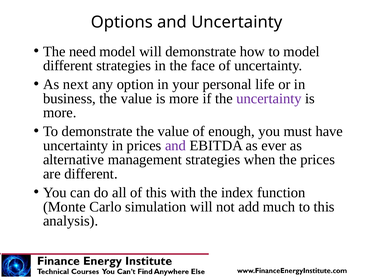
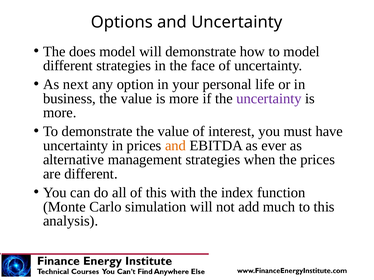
need: need -> does
enough: enough -> interest
and at (175, 146) colour: purple -> orange
